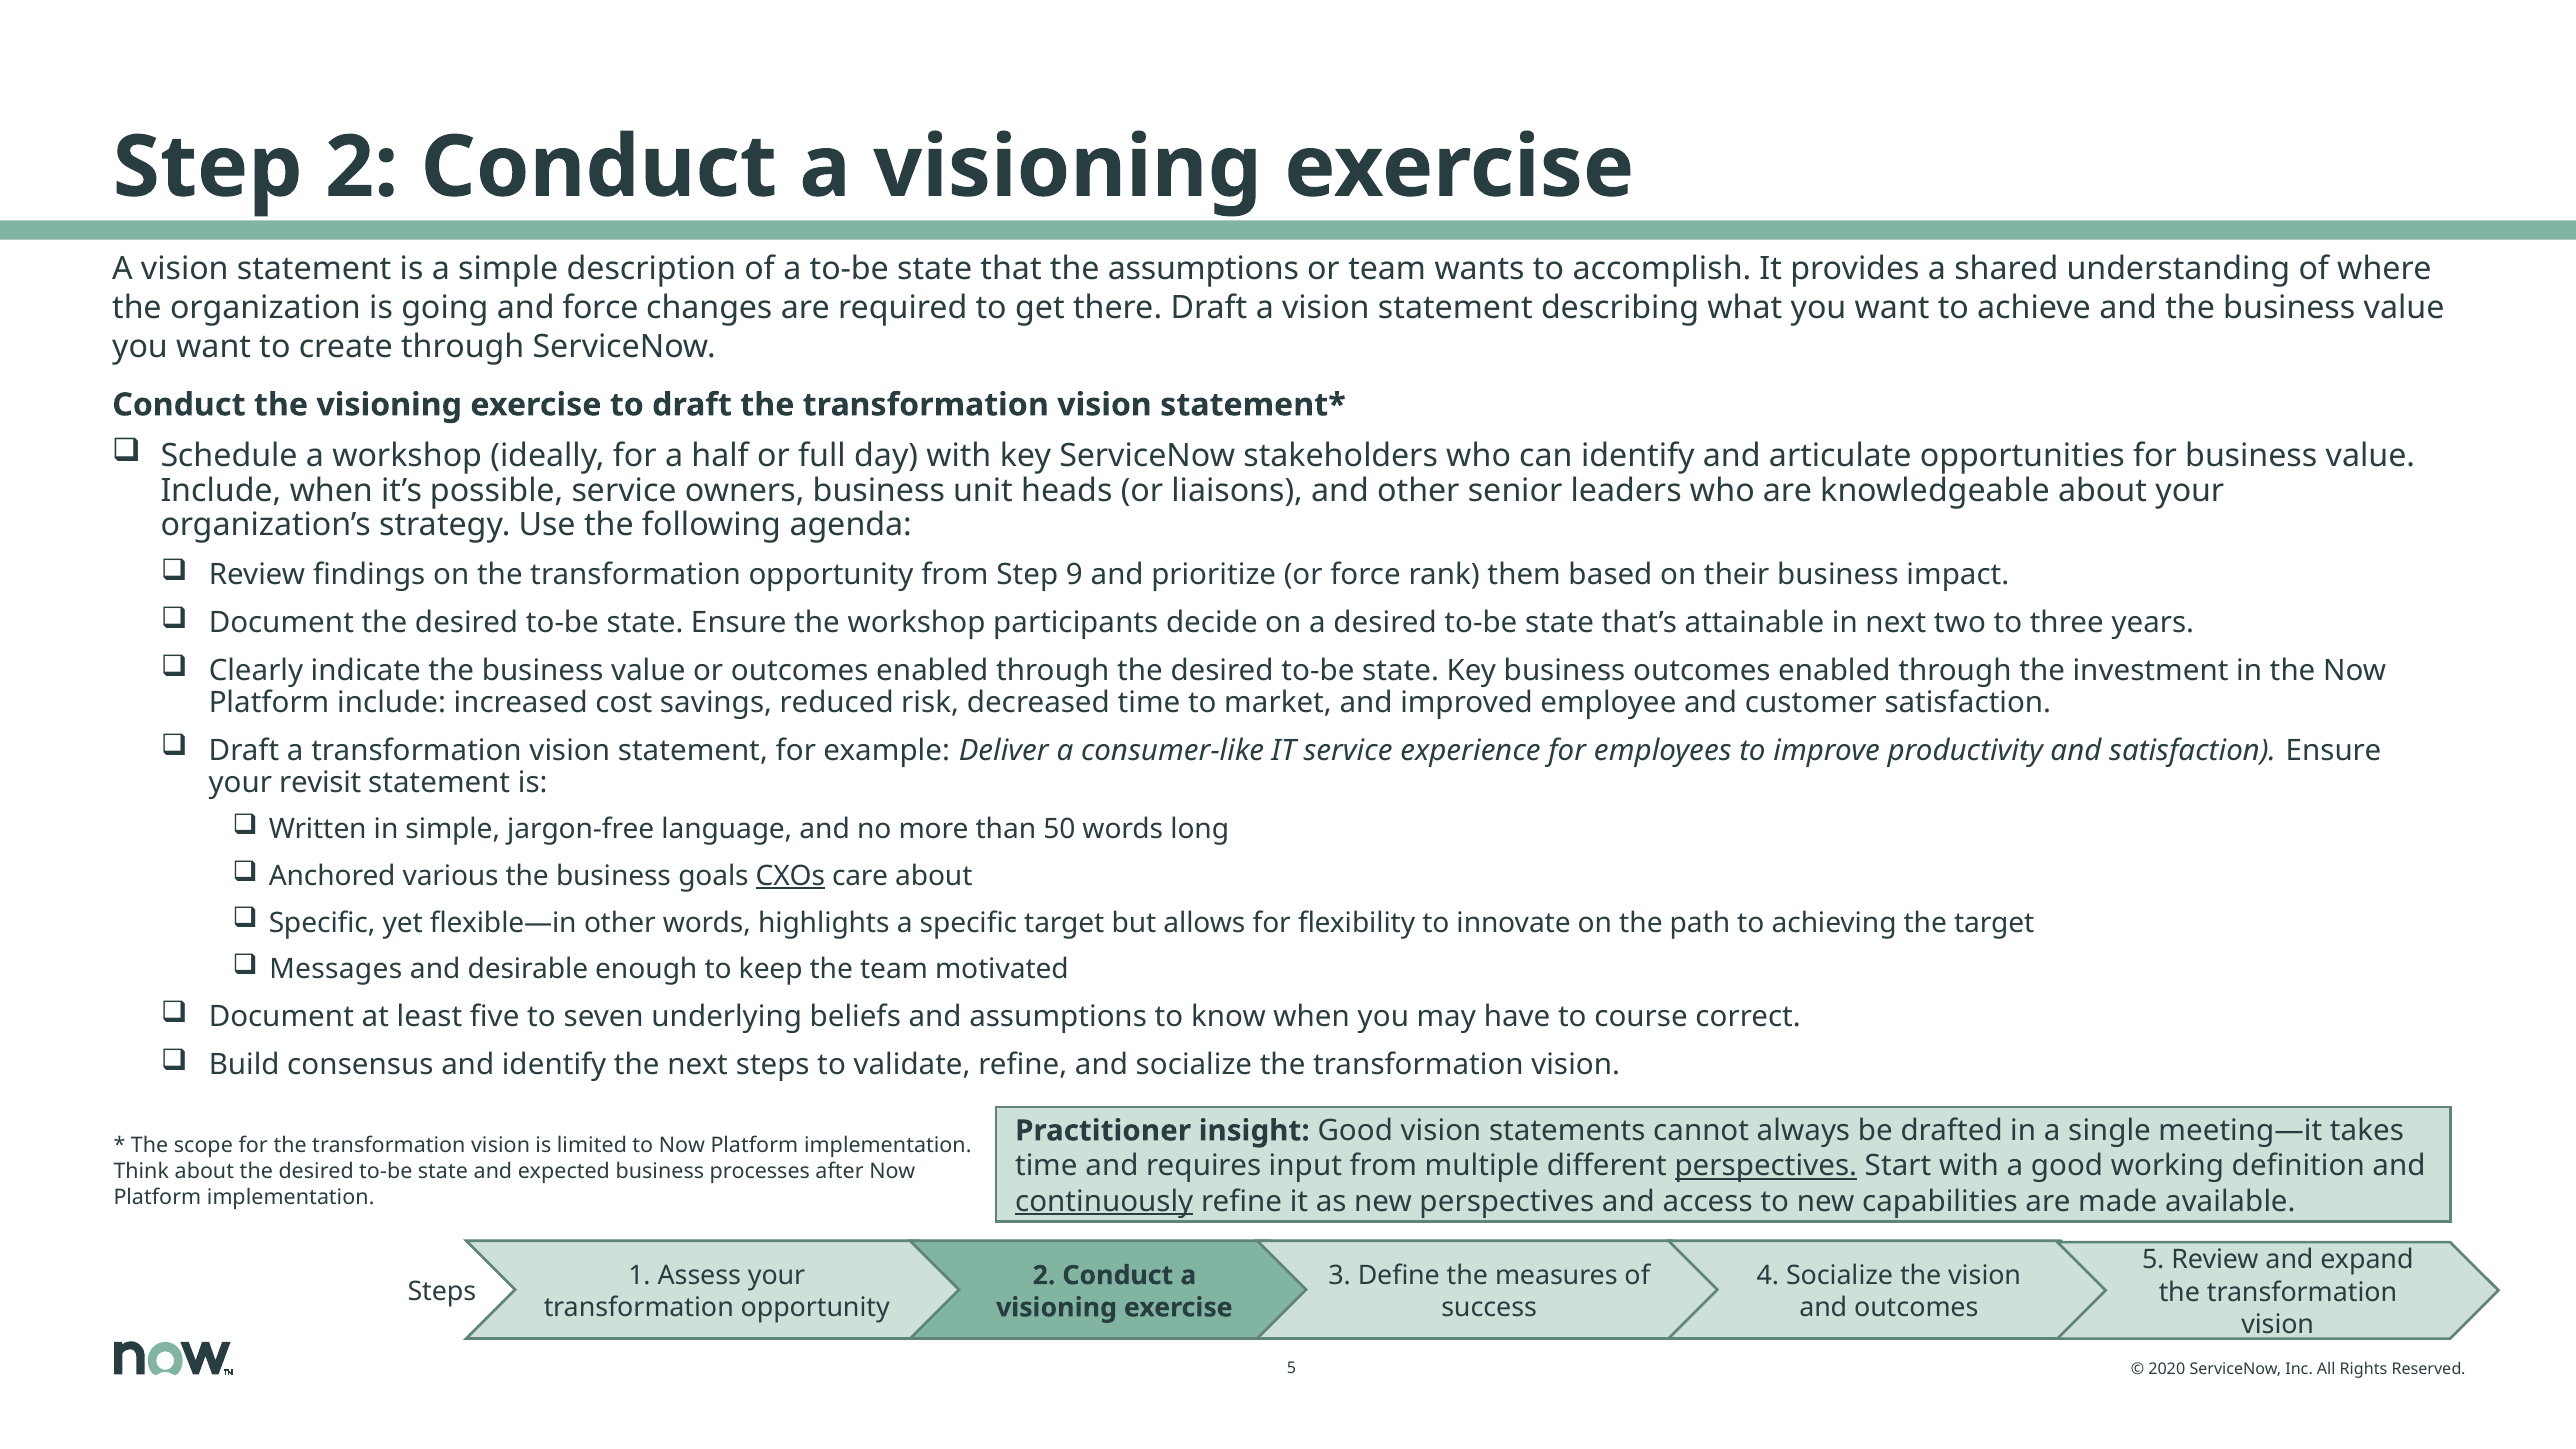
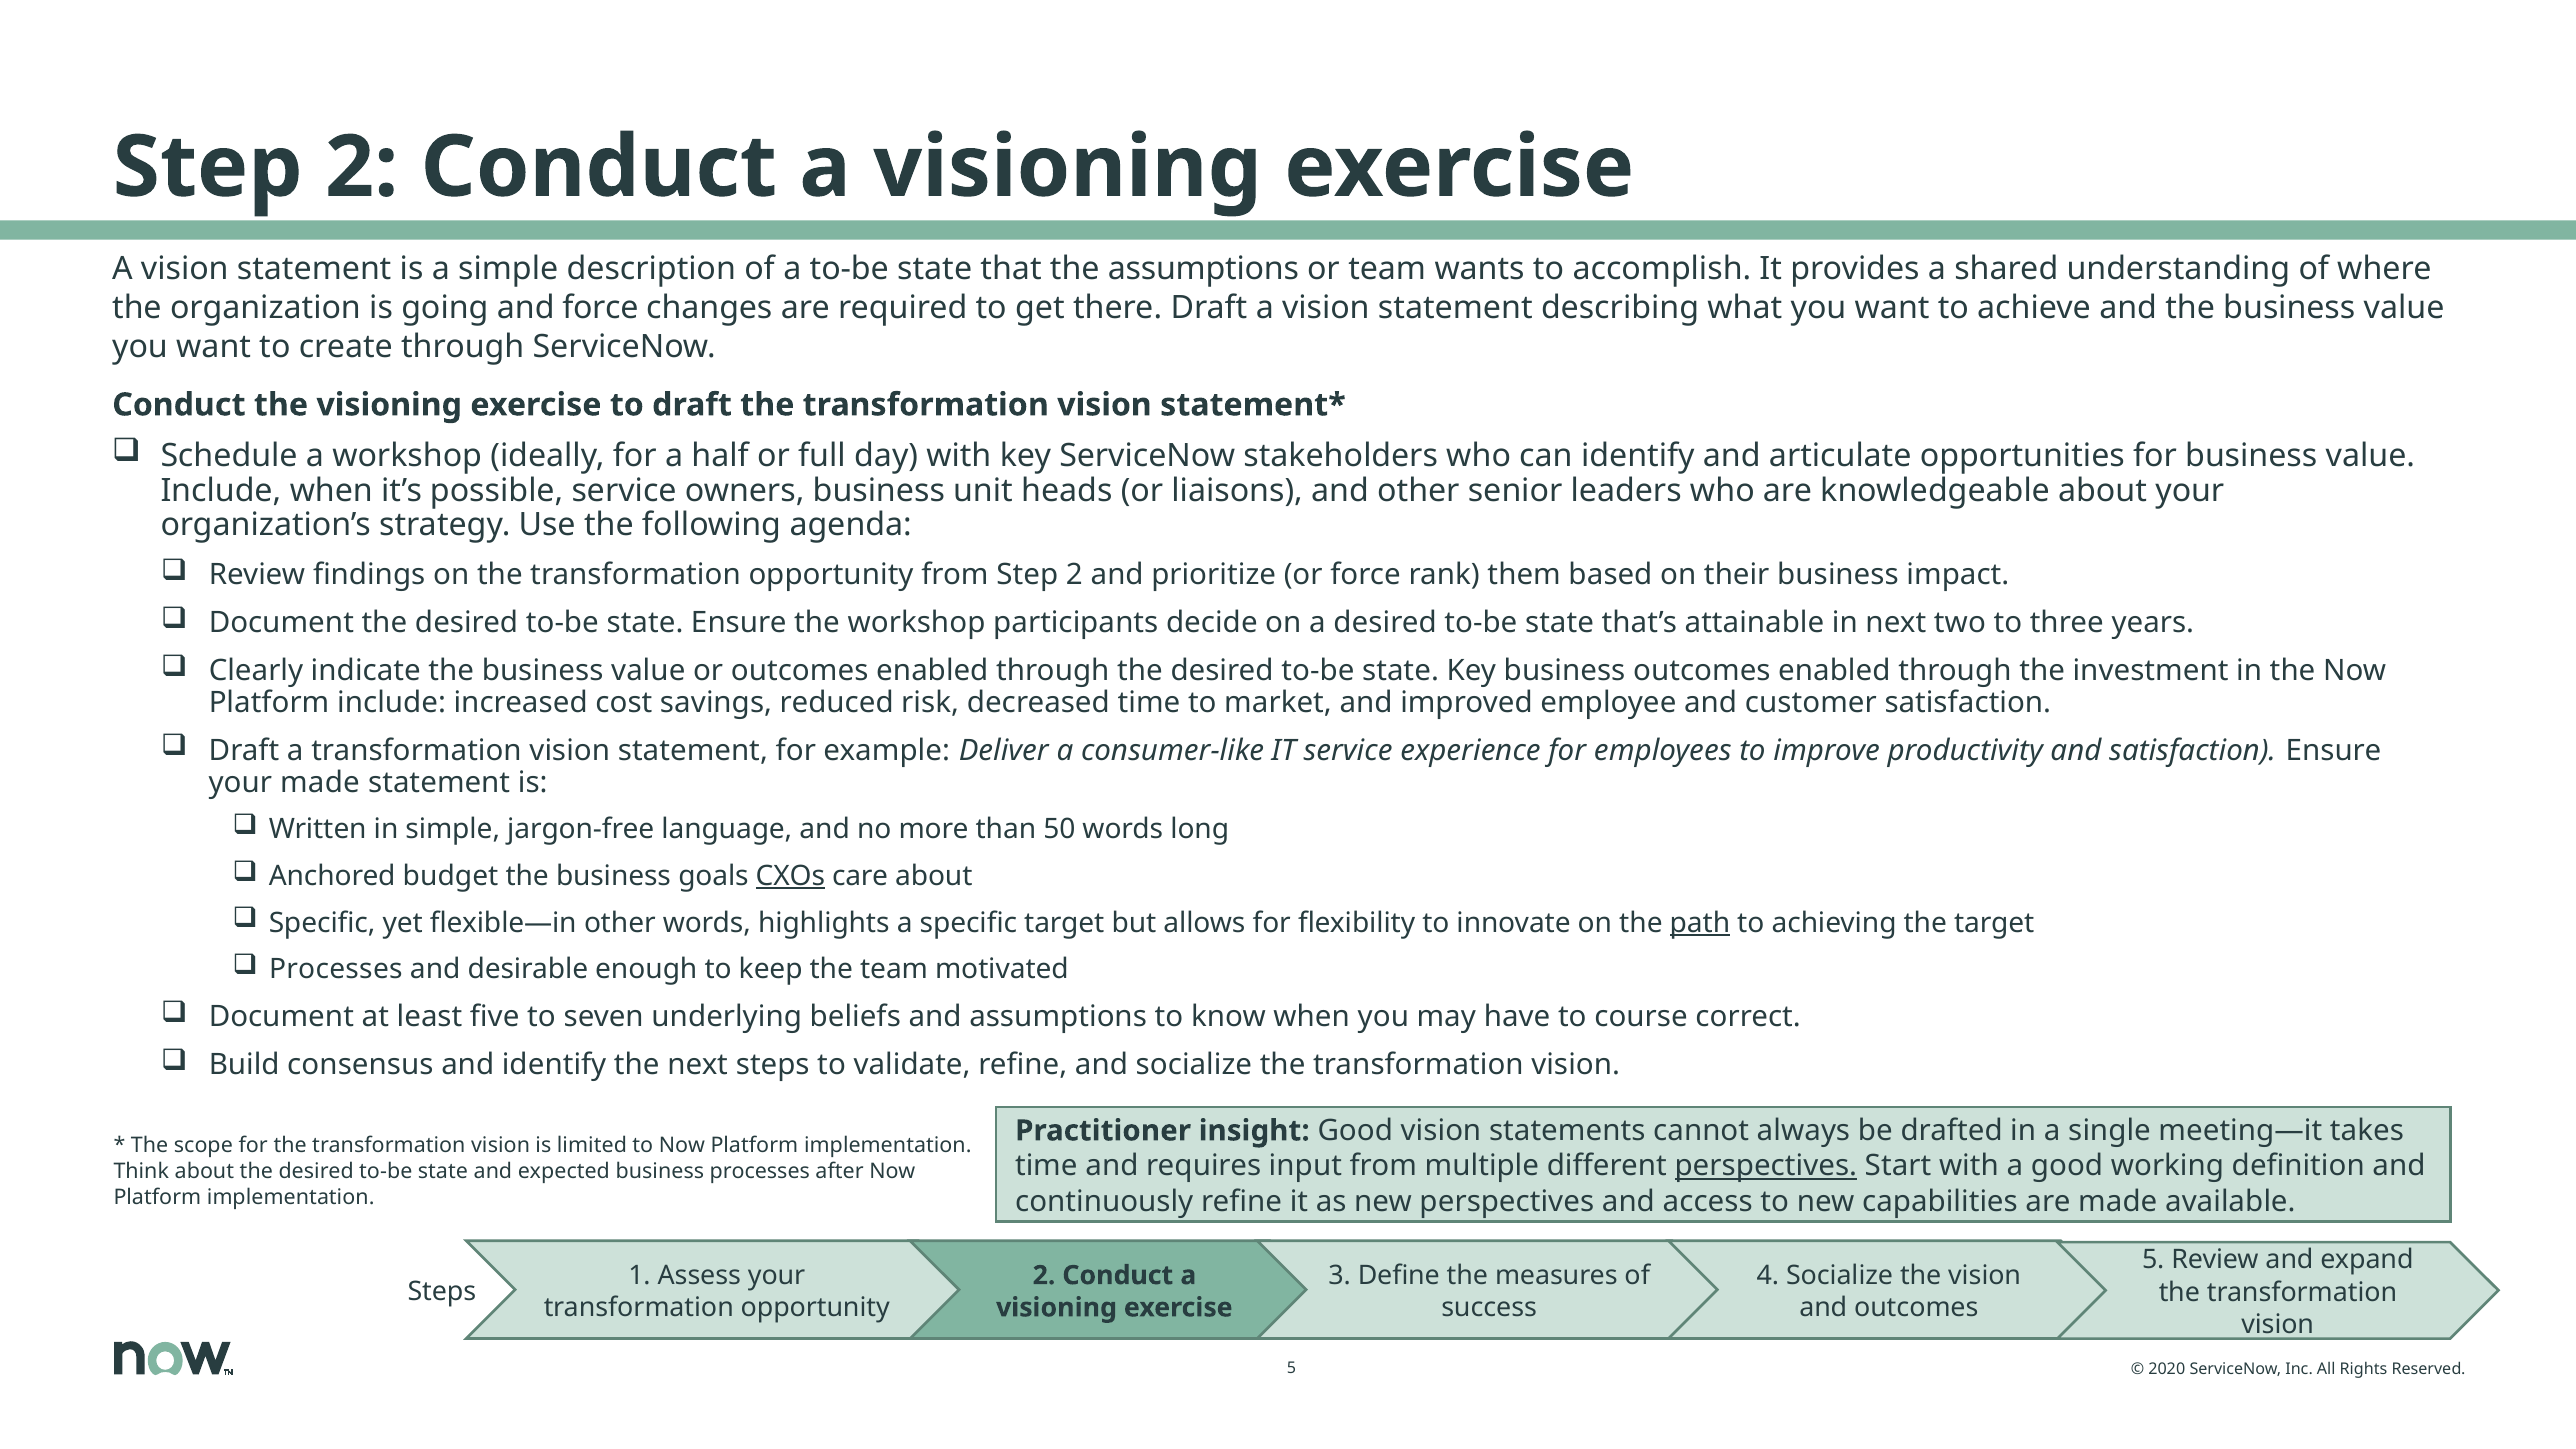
from Step 9: 9 -> 2
your revisit: revisit -> made
various: various -> budget
path underline: none -> present
Messages at (336, 970): Messages -> Processes
continuously underline: present -> none
